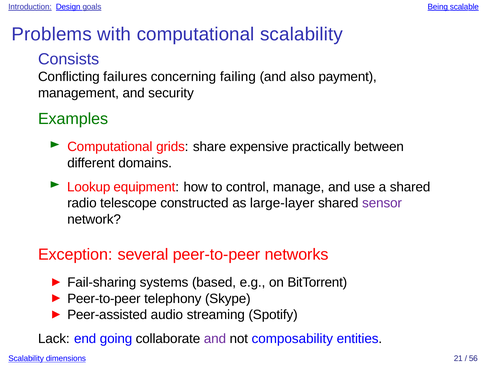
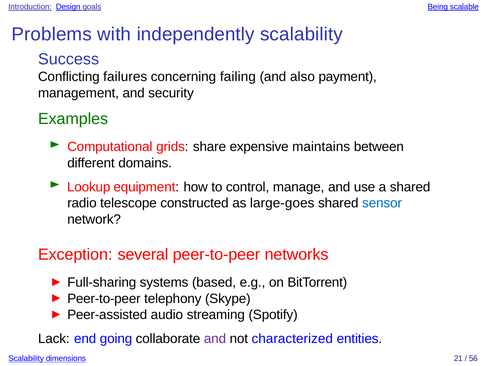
with computational: computational -> independently
Consists: Consists -> Success
practically: practically -> maintains
large-layer: large-layer -> large-goes
sensor colour: purple -> blue
Fail-sharing: Fail-sharing -> Full-sharing
composability: composability -> characterized
